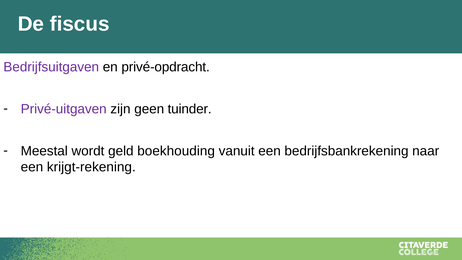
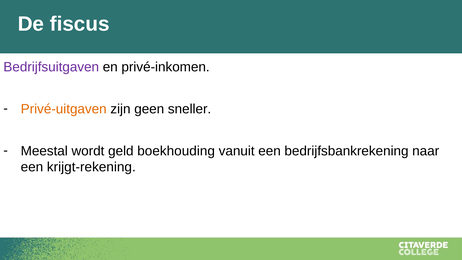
privé-opdracht: privé-opdracht -> privé-inkomen
Privé-uitgaven colour: purple -> orange
tuinder: tuinder -> sneller
